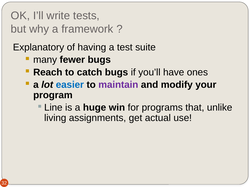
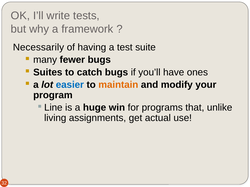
Explanatory: Explanatory -> Necessarily
Reach: Reach -> Suites
maintain colour: purple -> orange
